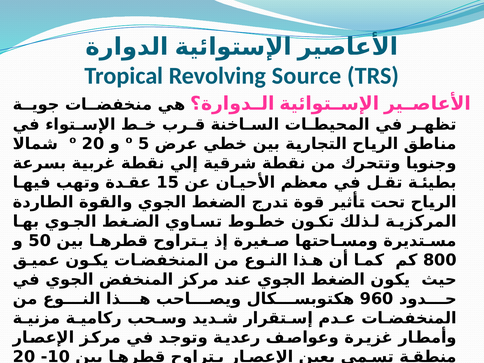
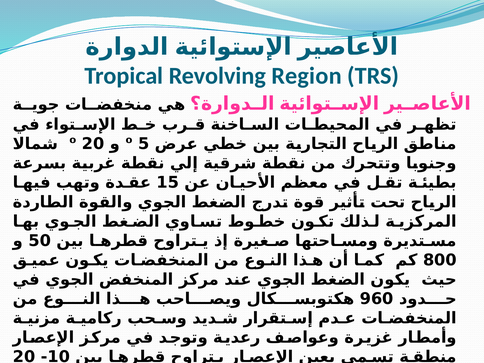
Source: Source -> Region
